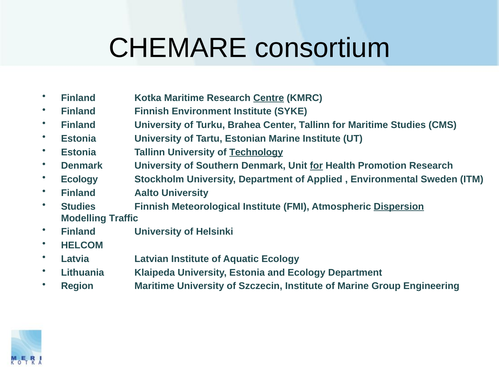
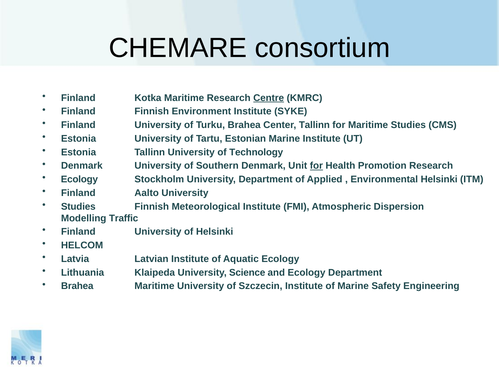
Technology underline: present -> none
Environmental Sweden: Sweden -> Helsinki
Dispersion underline: present -> none
University Estonia: Estonia -> Science
Region at (77, 286): Region -> Brahea
Group: Group -> Safety
